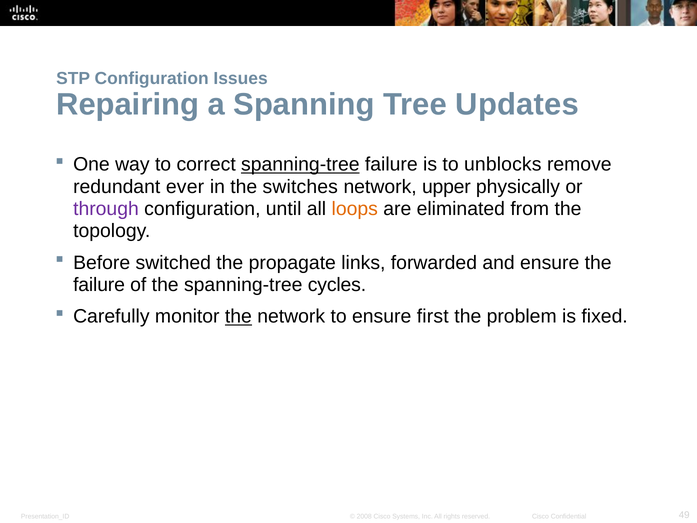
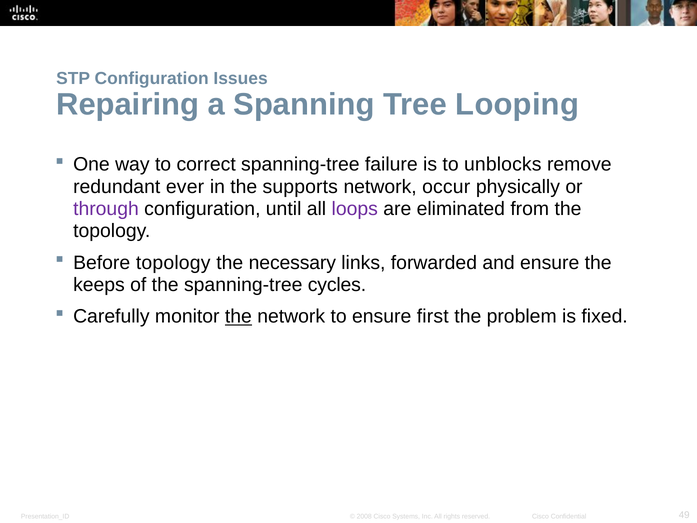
Updates: Updates -> Looping
spanning-tree at (300, 164) underline: present -> none
switches: switches -> supports
upper: upper -> occur
loops colour: orange -> purple
Before switched: switched -> topology
propagate: propagate -> necessary
failure at (99, 285): failure -> keeps
